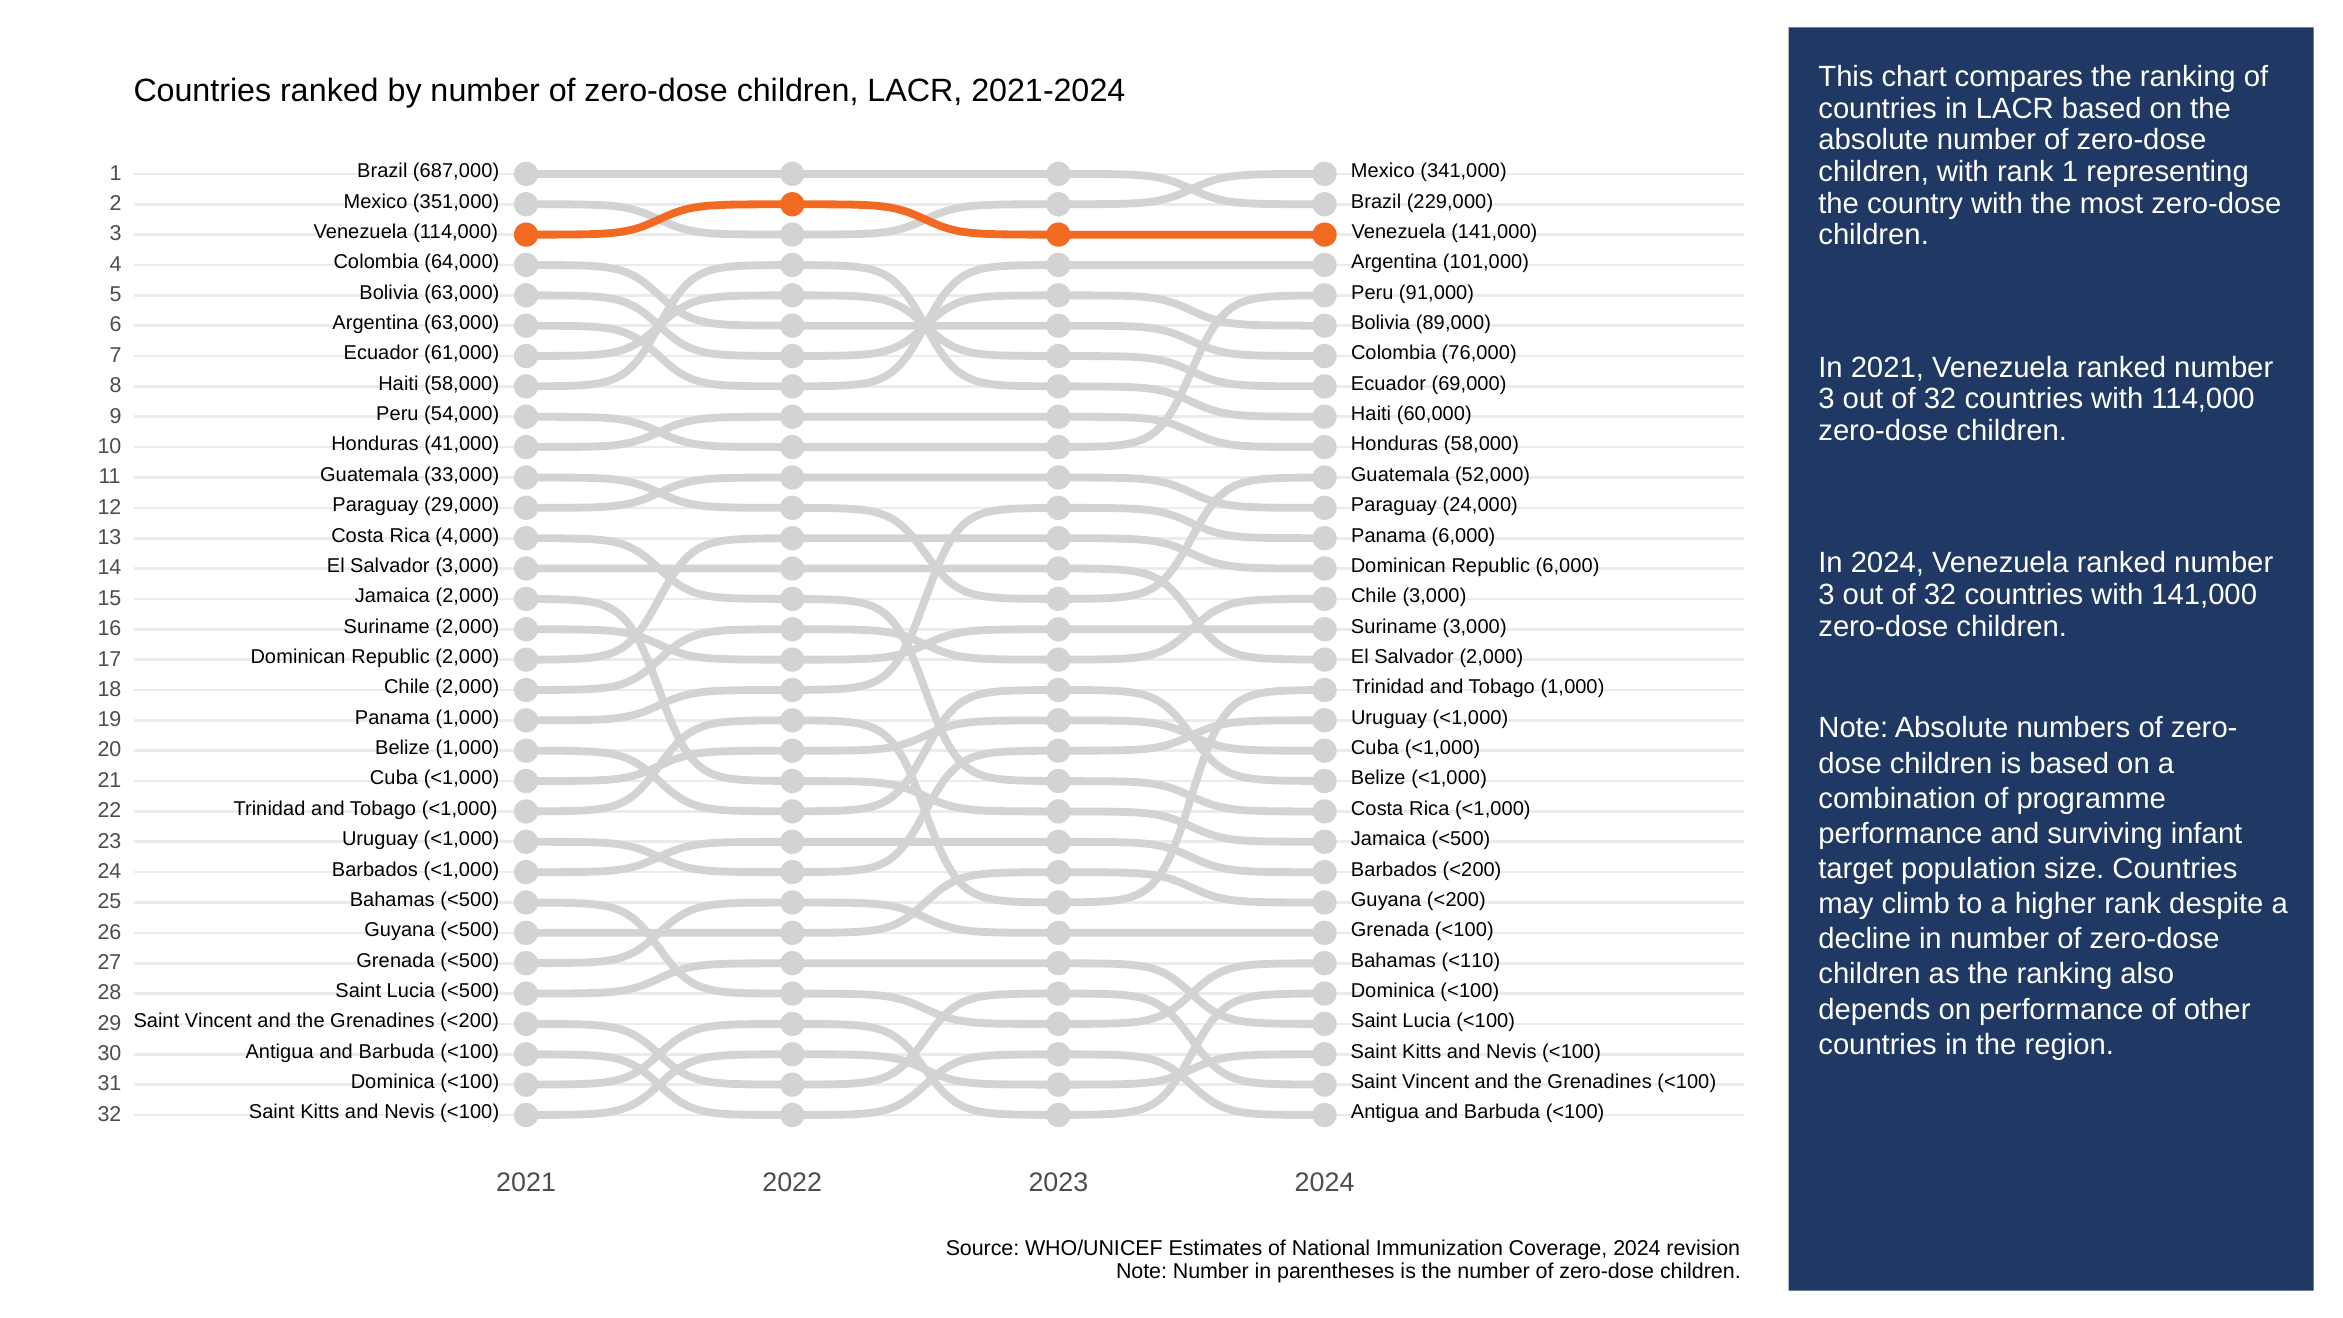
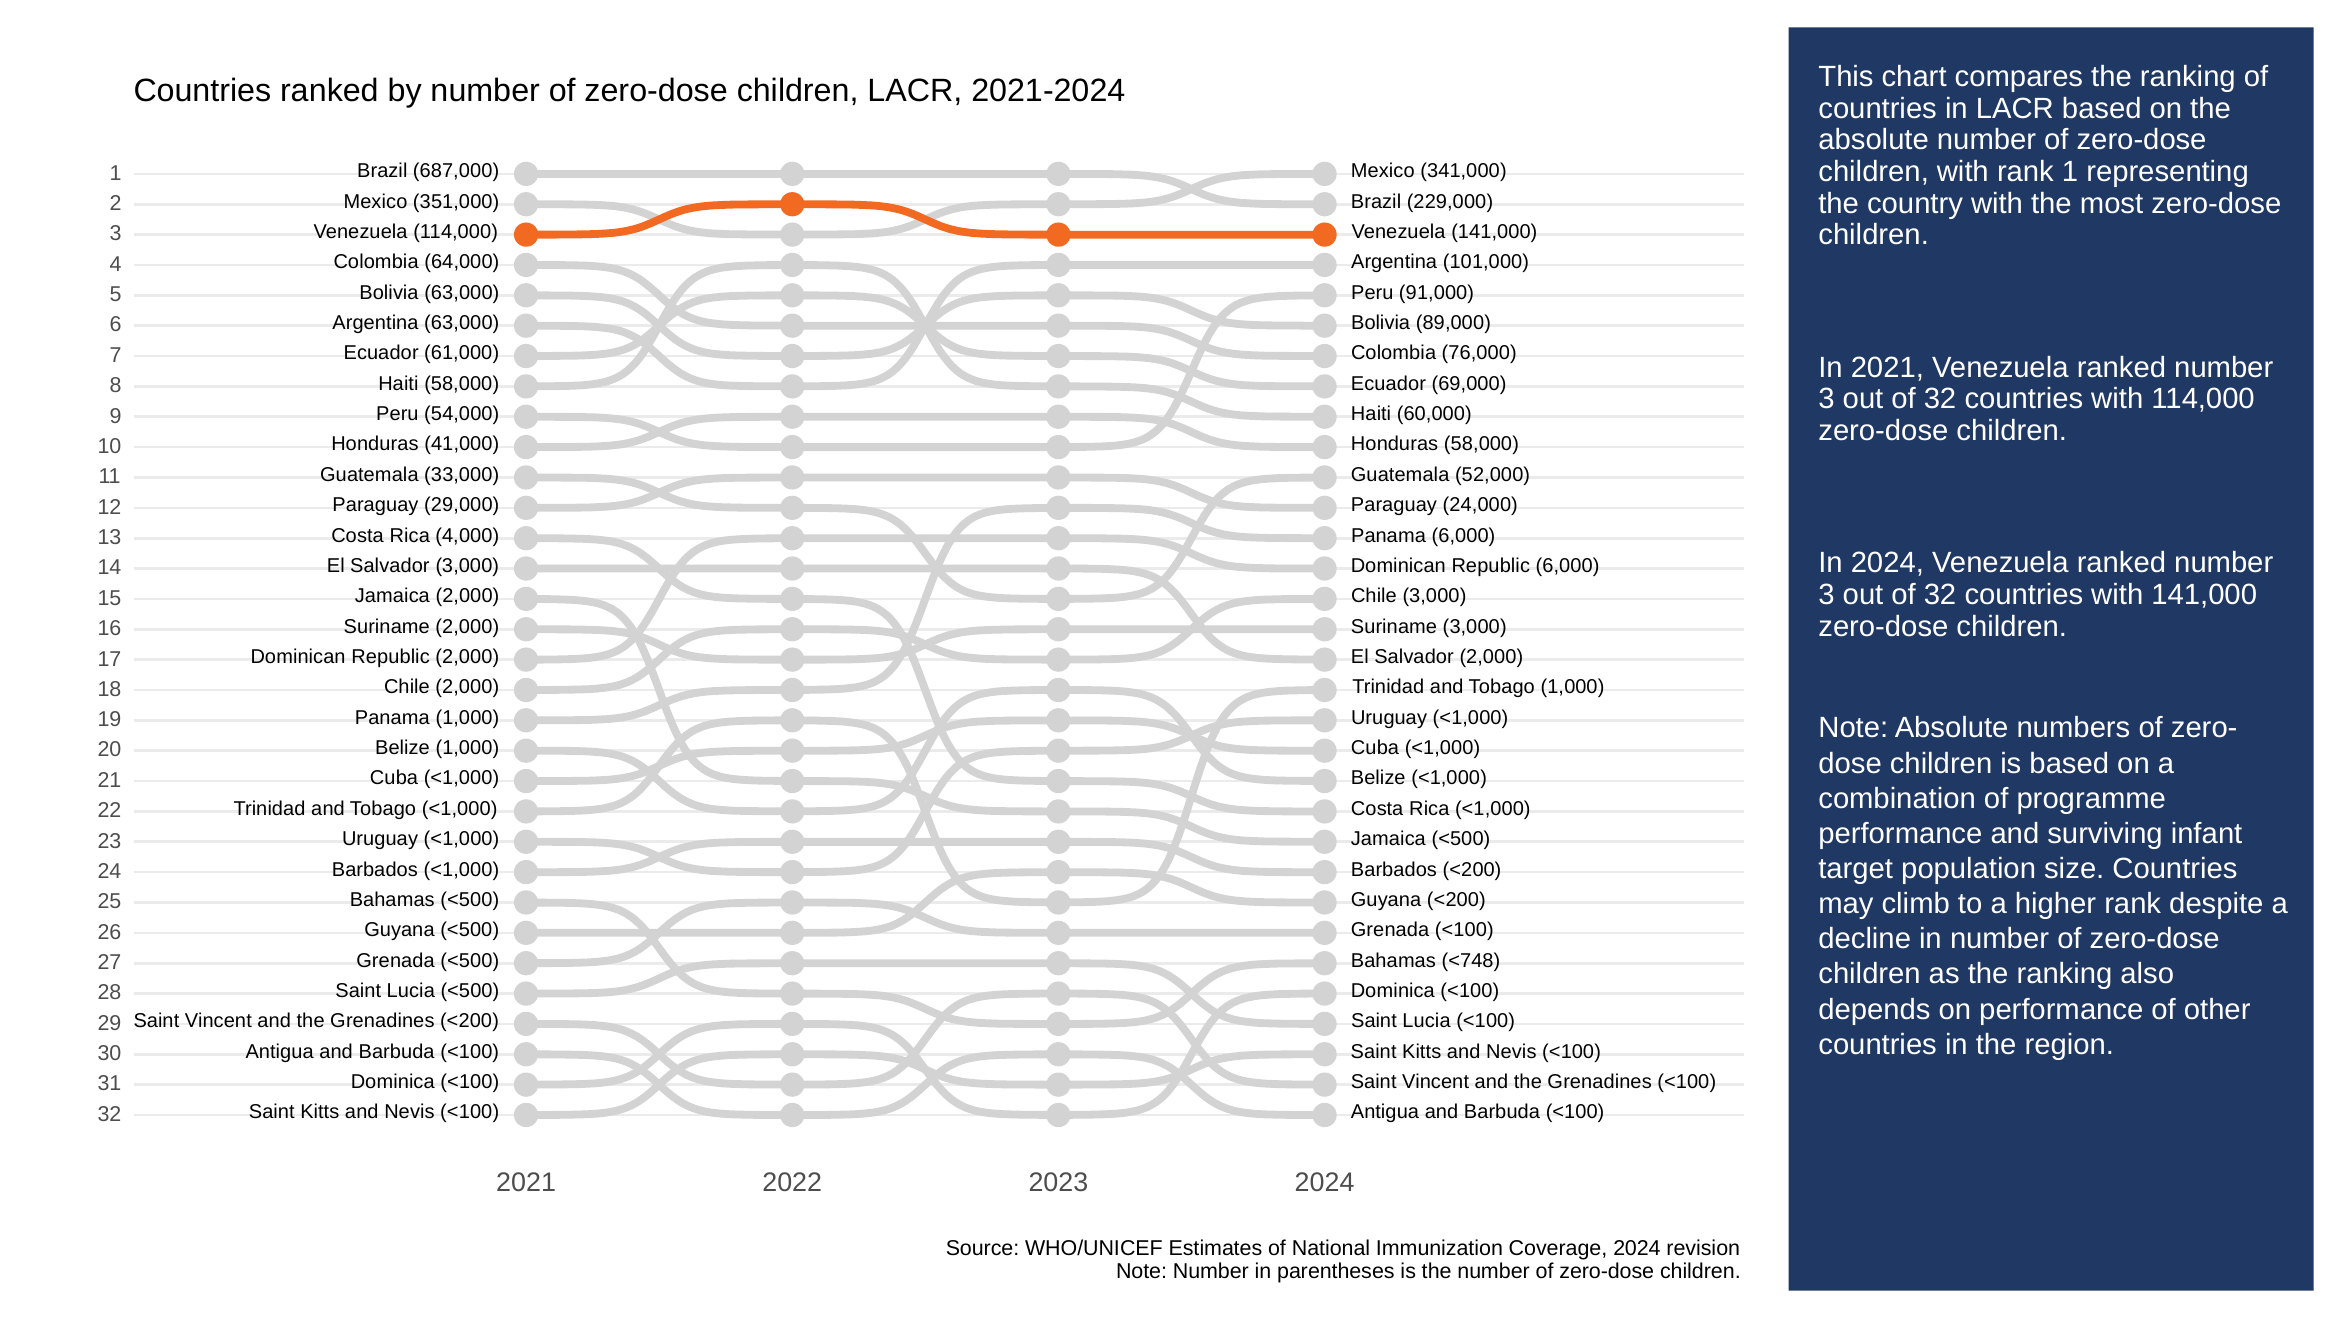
<110: <110 -> <748
